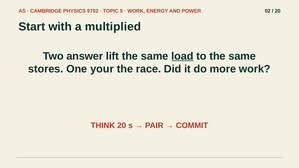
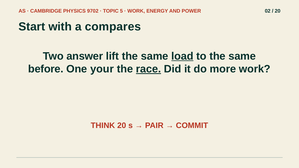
multiplied: multiplied -> compares
stores: stores -> before
race underline: none -> present
